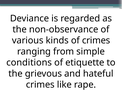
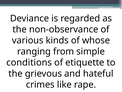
of crimes: crimes -> whose
